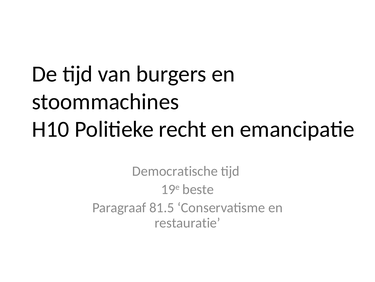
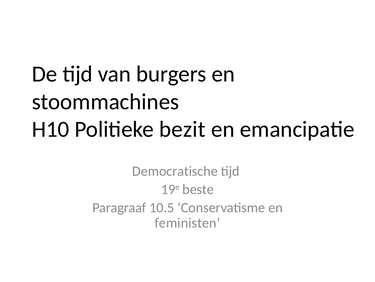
recht: recht -> bezit
81.5: 81.5 -> 10.5
restauratie: restauratie -> feministen
